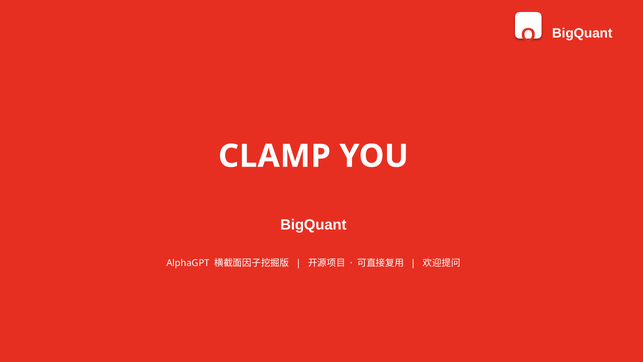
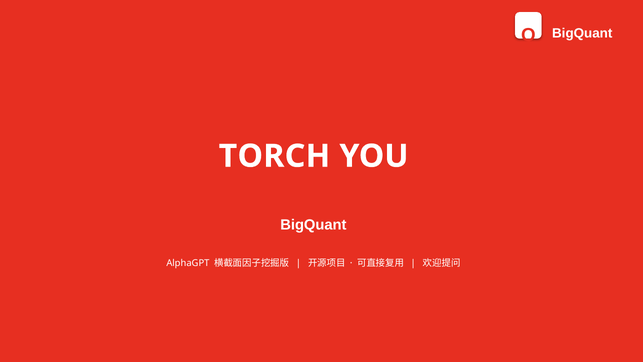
CLAMP: CLAMP -> TORCH
